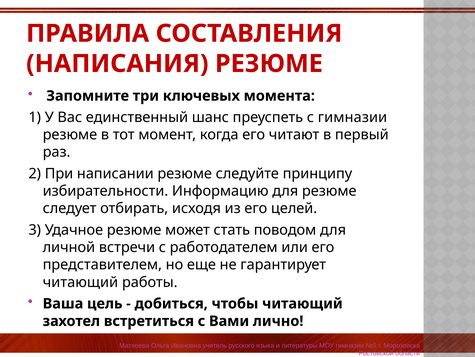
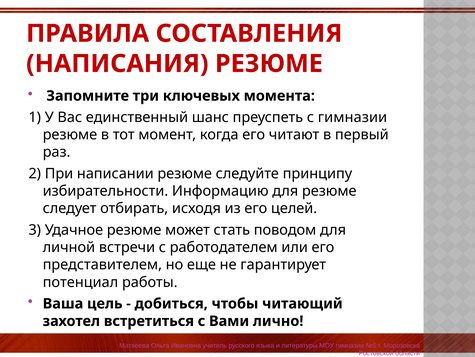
читающий at (80, 282): читающий -> потенциал
